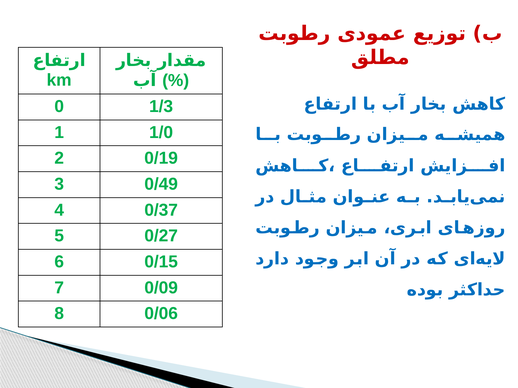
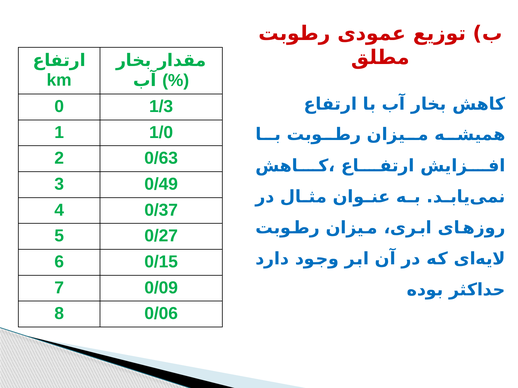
0/19: 0/19 -> 0/63
